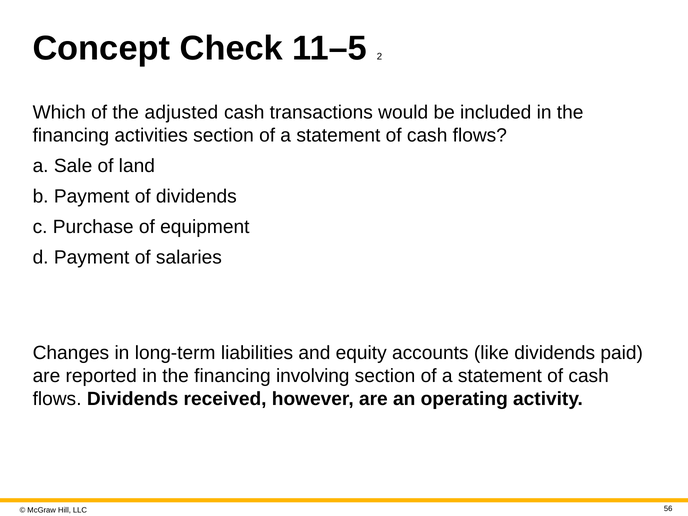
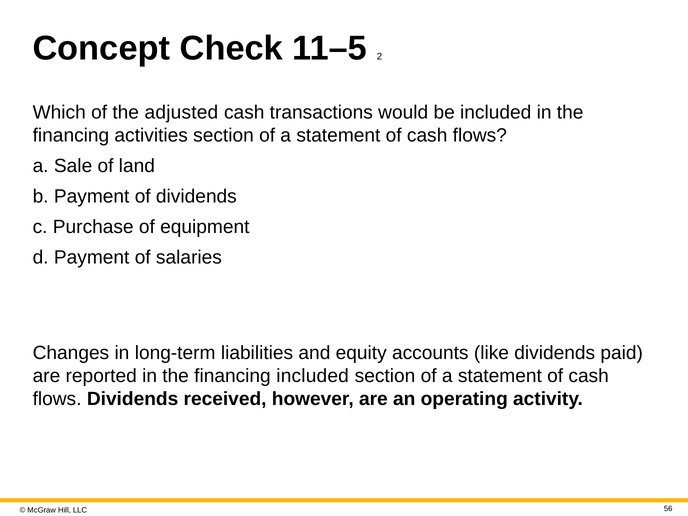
financing involving: involving -> included
